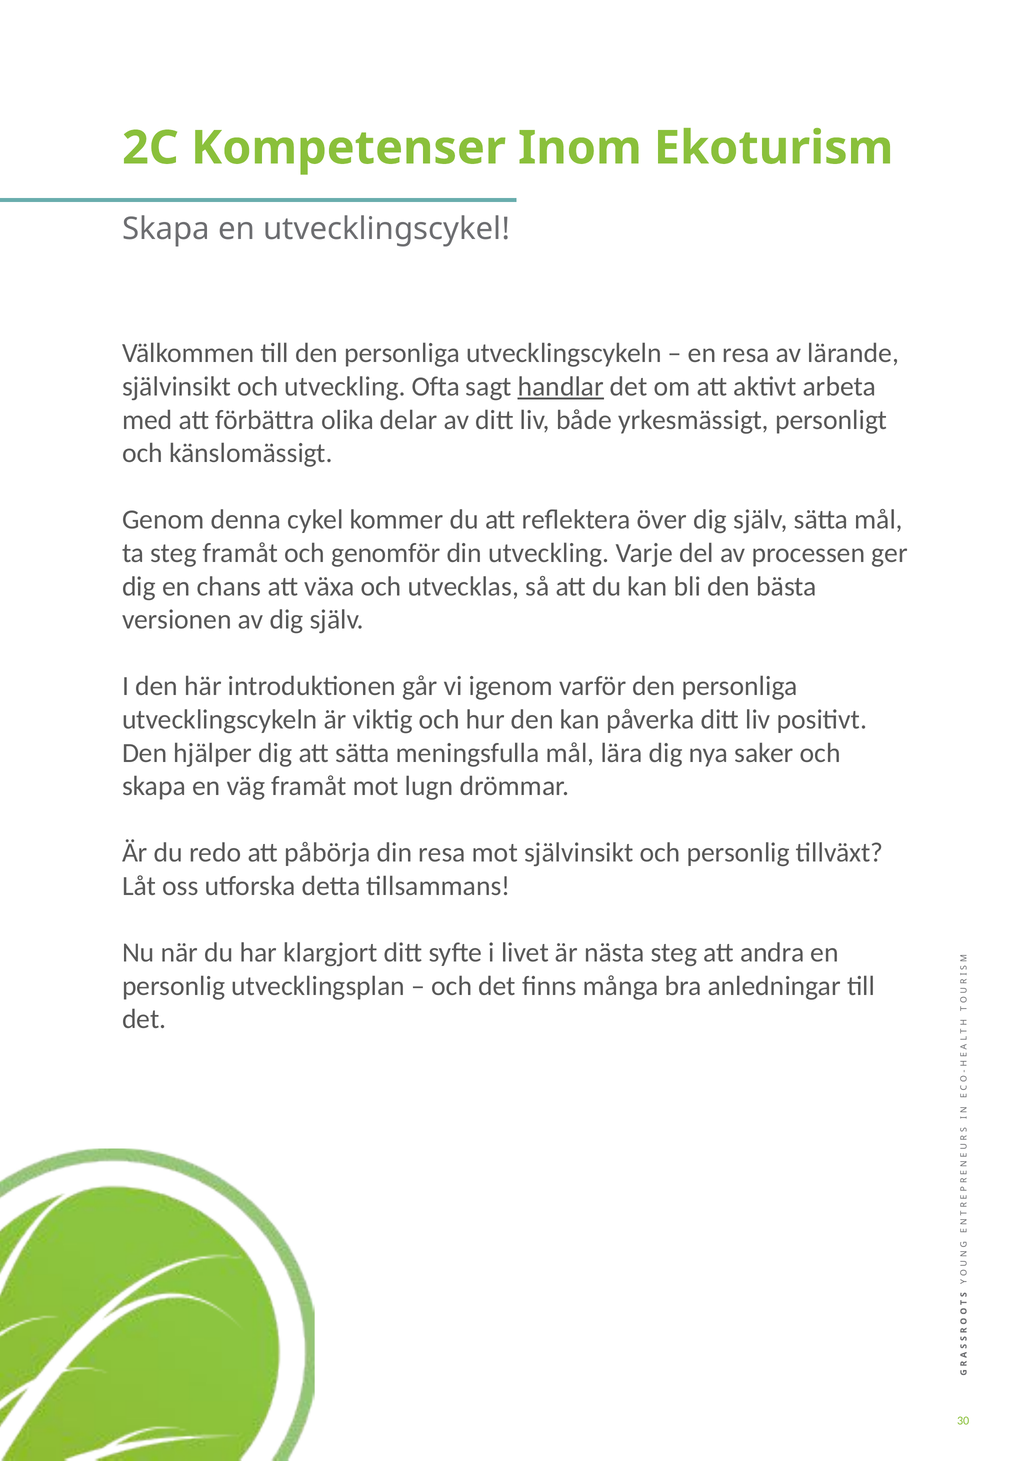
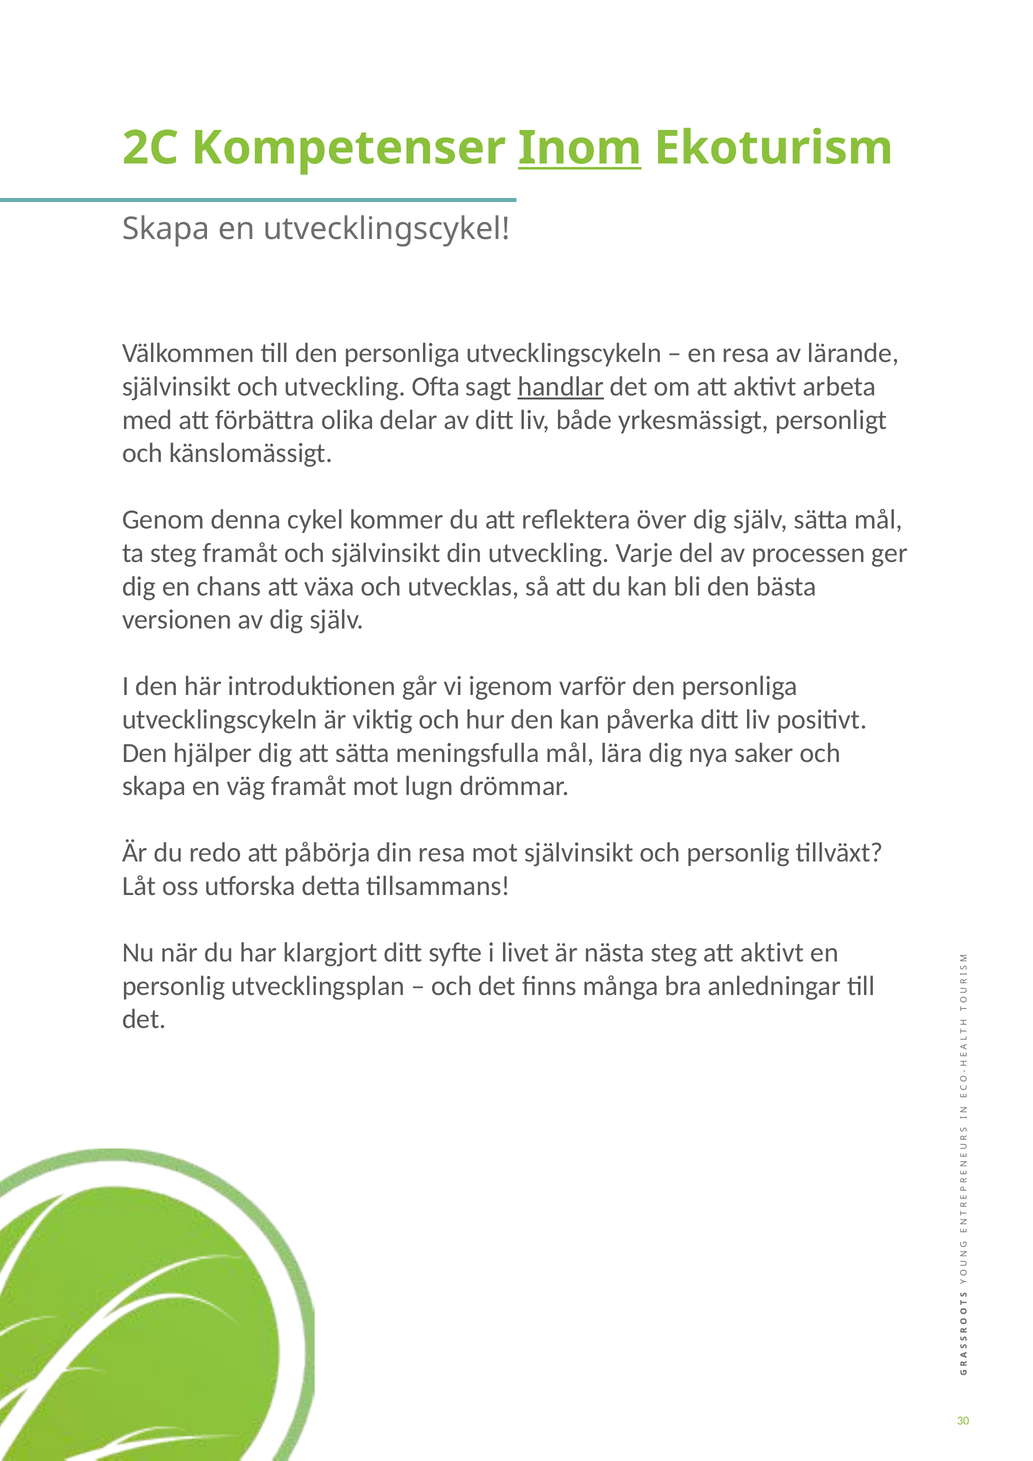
Inom underline: none -> present
och genomför: genomför -> självinsikt
steg att andra: andra -> aktivt
